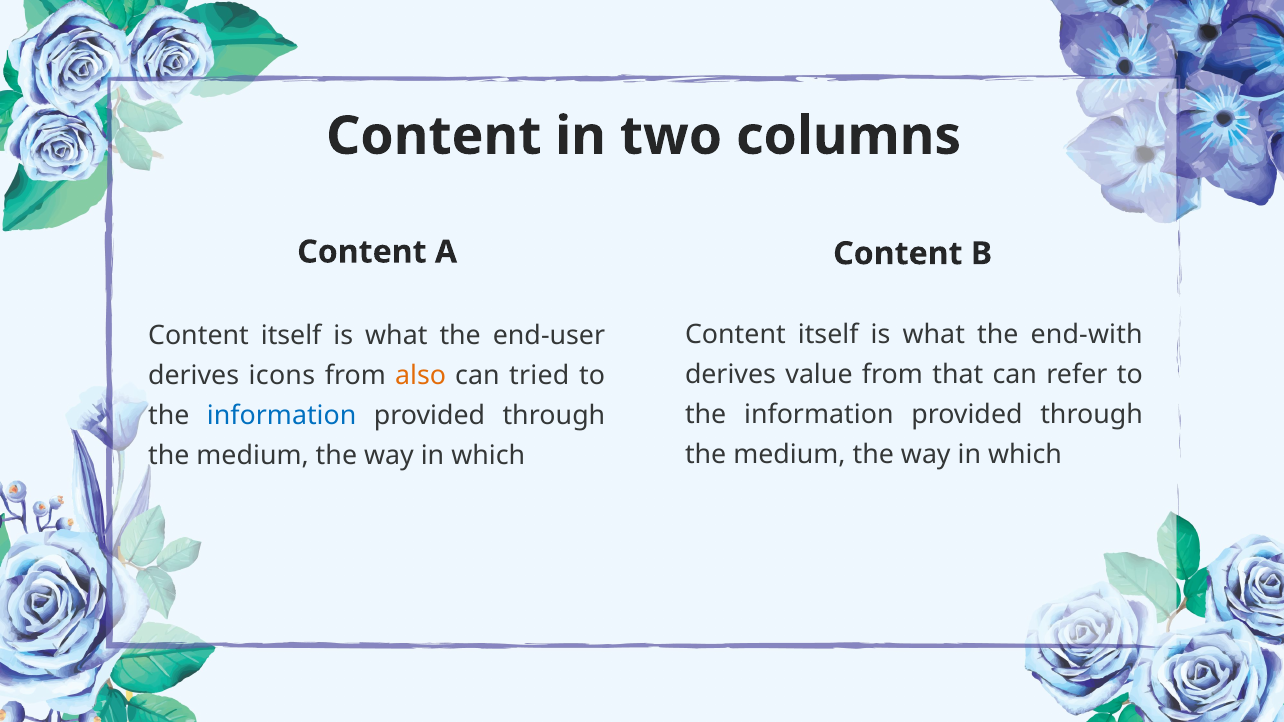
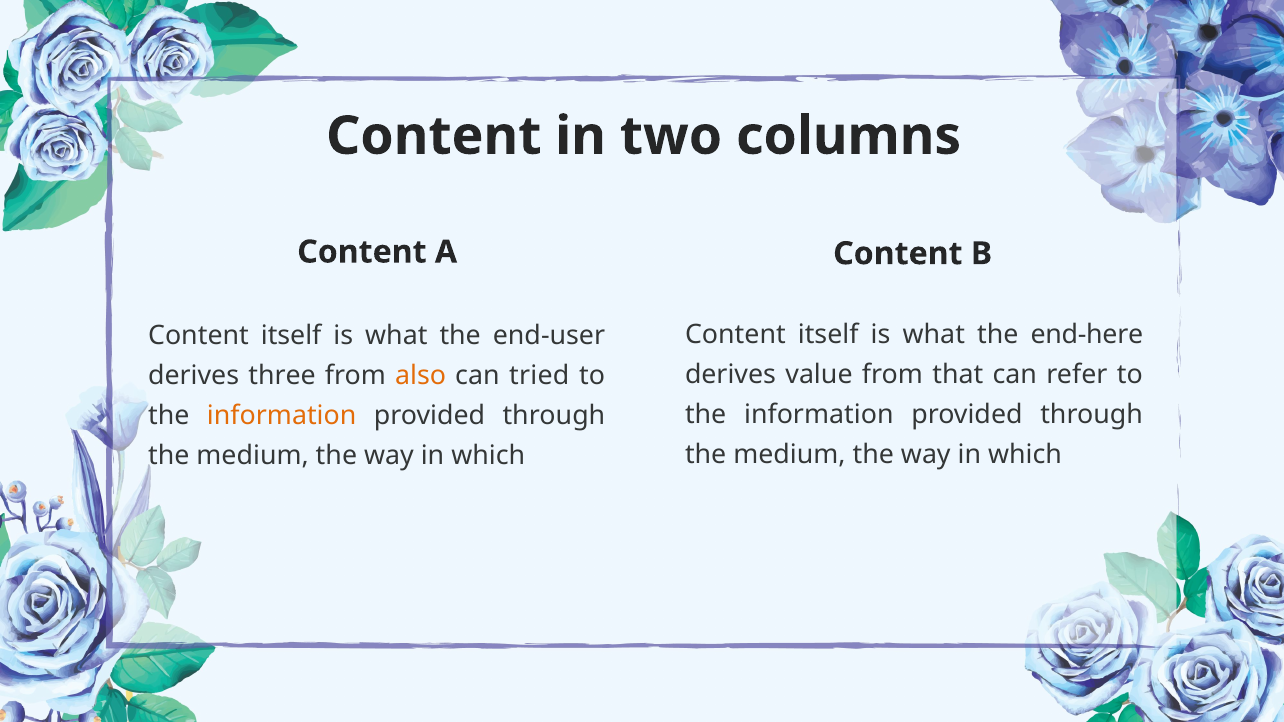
end-with: end-with -> end-here
icons: icons -> three
information at (282, 416) colour: blue -> orange
